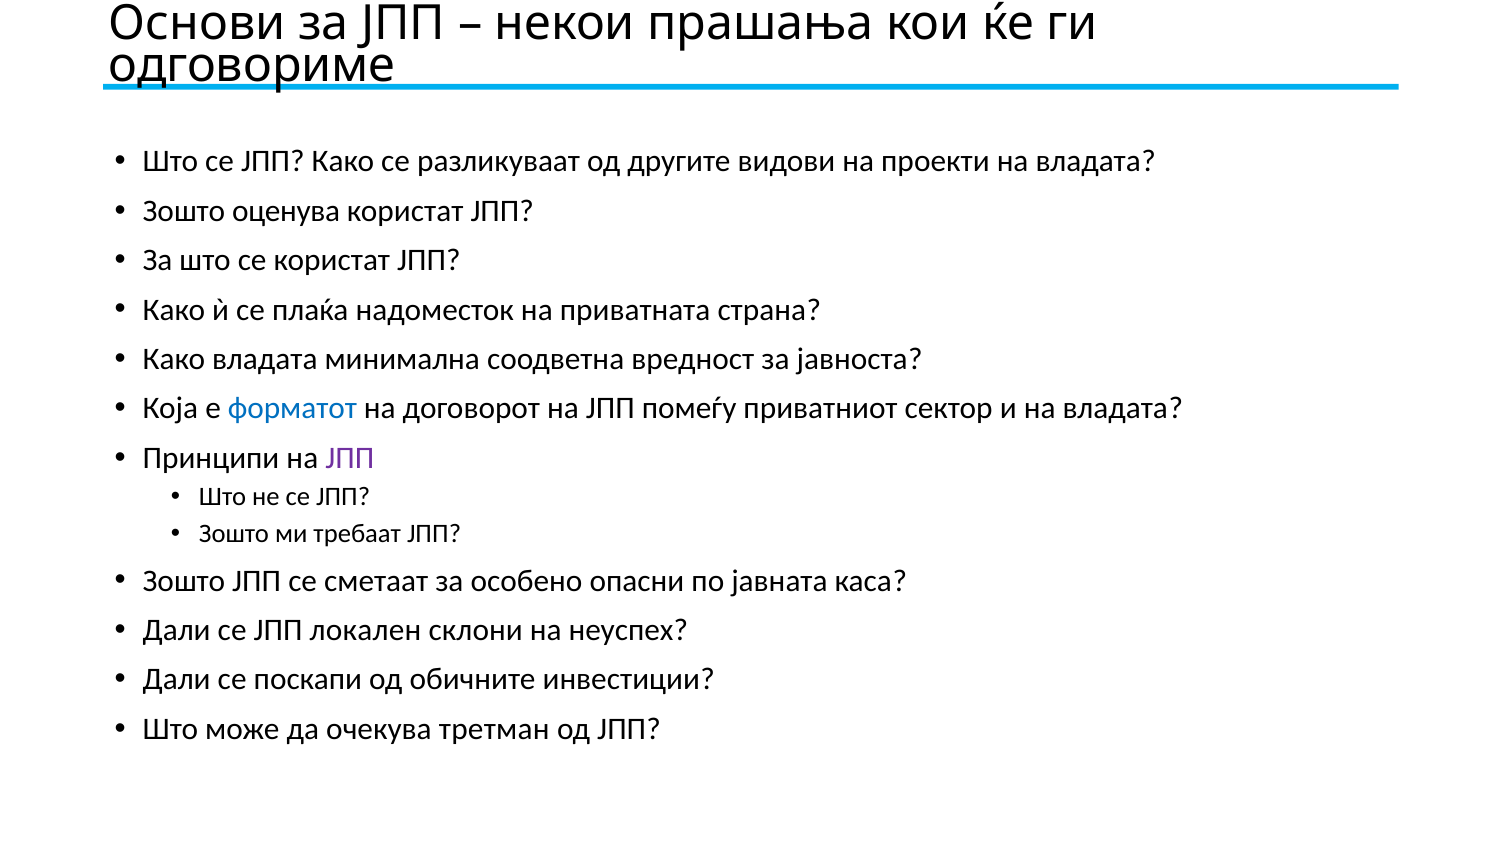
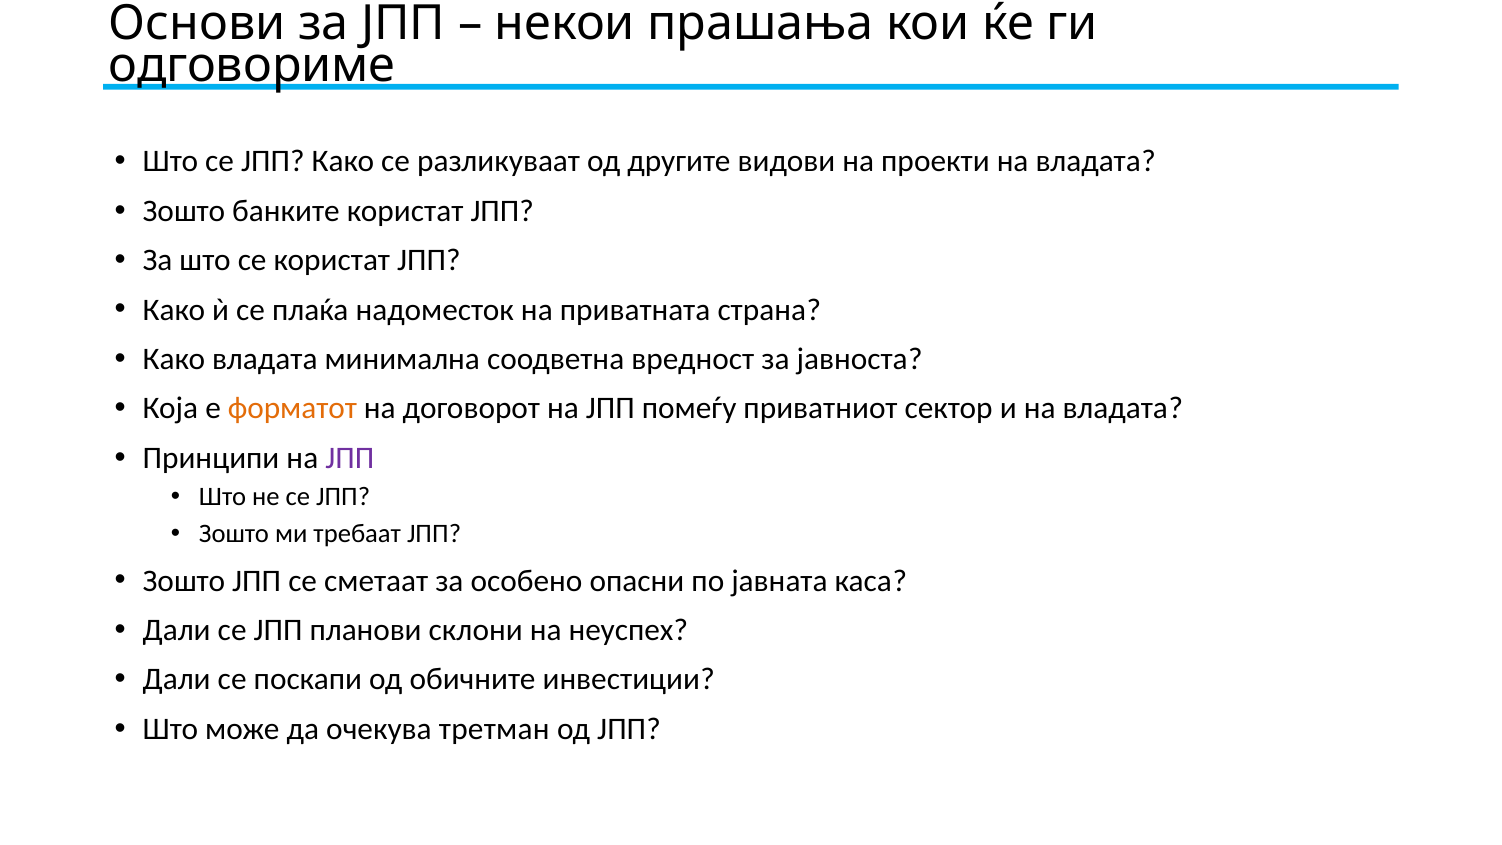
оценува: оценува -> банките
форматот colour: blue -> orange
локален: локален -> планови
